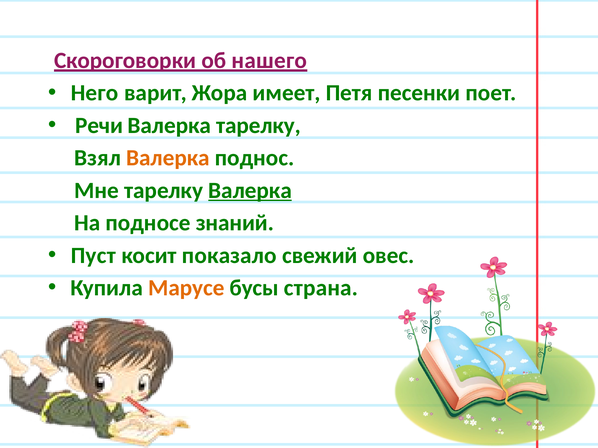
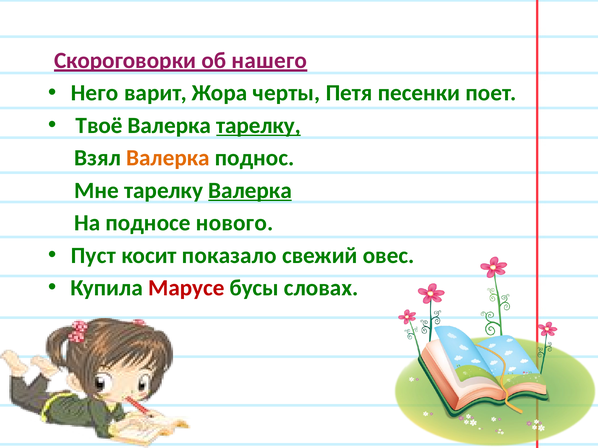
имеет: имеет -> черты
Речи: Речи -> Твоё
тарелку at (258, 126) underline: none -> present
знаний: знаний -> нового
Марусе colour: orange -> red
страна: страна -> словах
